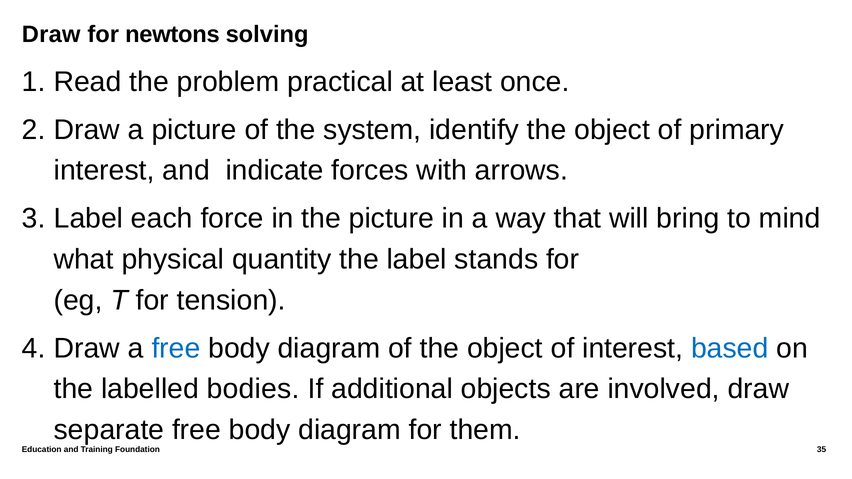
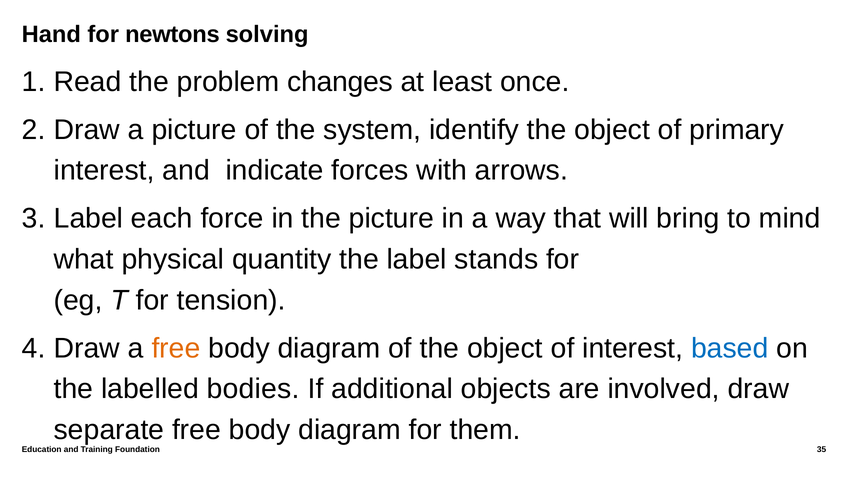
Draw at (51, 34): Draw -> Hand
practical: practical -> changes
free at (176, 348) colour: blue -> orange
